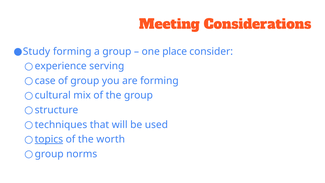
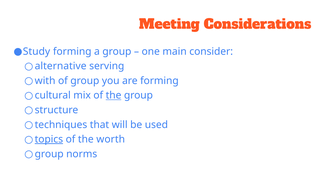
place: place -> main
experience: experience -> alternative
case: case -> with
the at (114, 95) underline: none -> present
